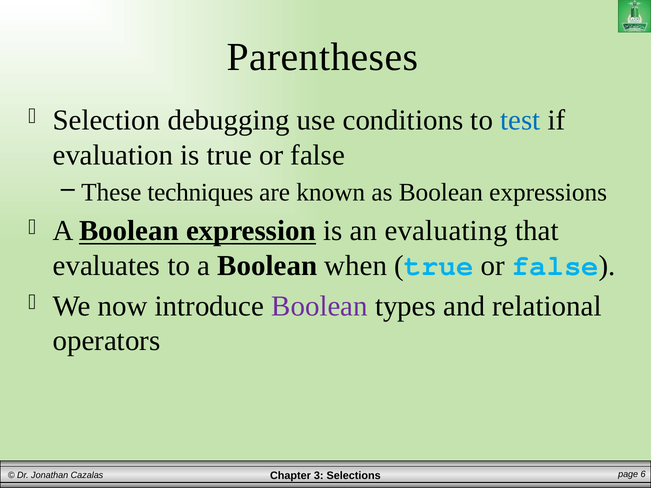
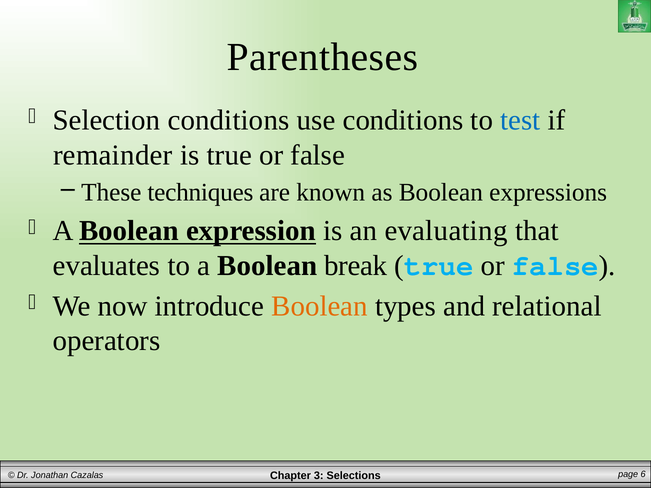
Selection debugging: debugging -> conditions
evaluation: evaluation -> remainder
when: when -> break
Boolean at (320, 306) colour: purple -> orange
